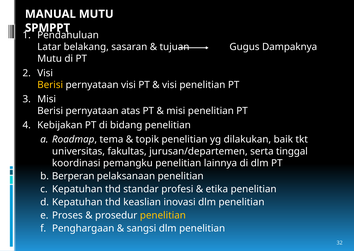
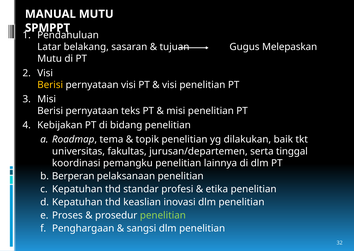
Dampaknya: Dampaknya -> Melepaskan
atas: atas -> teks
penelitian at (163, 215) colour: yellow -> light green
